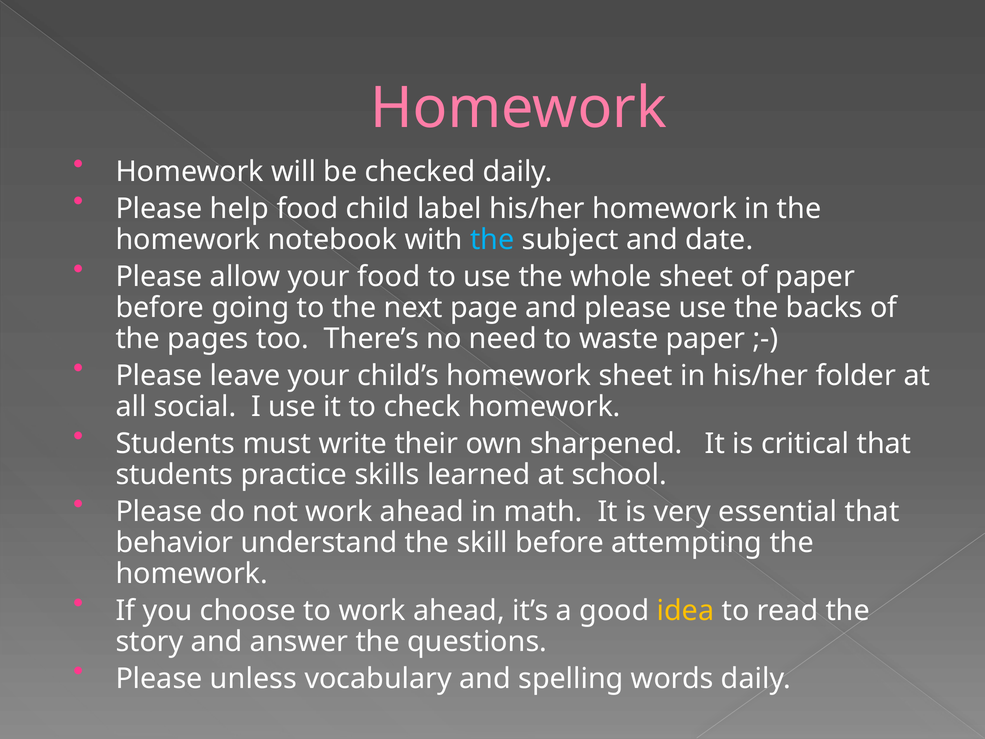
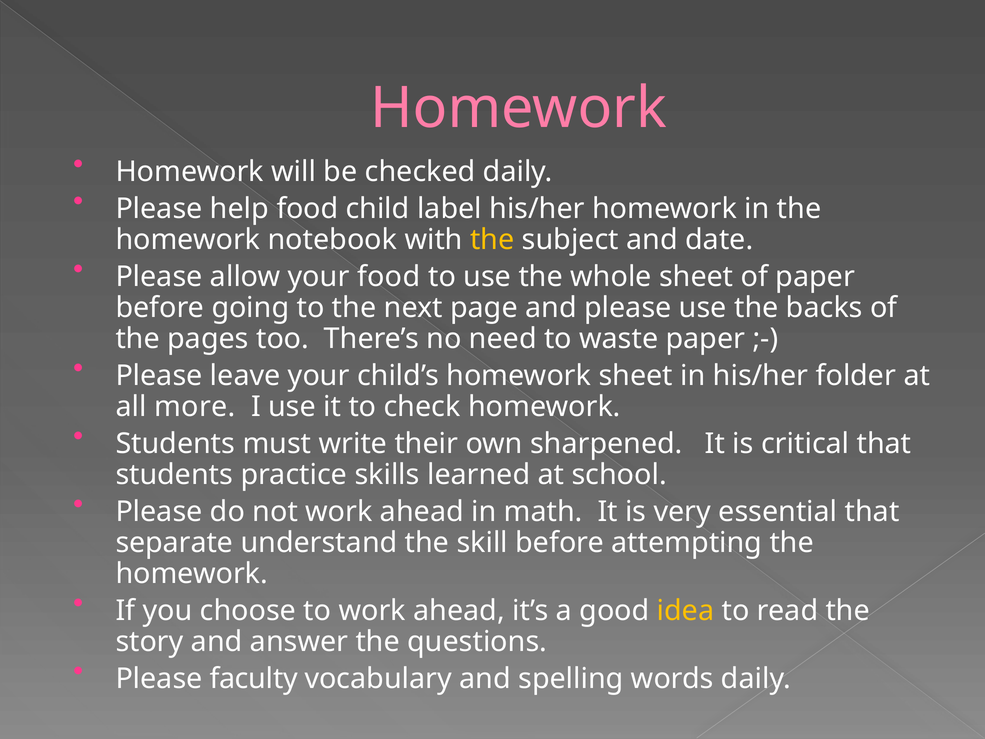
the at (492, 240) colour: light blue -> yellow
social: social -> more
behavior: behavior -> separate
unless: unless -> faculty
